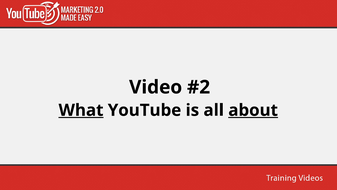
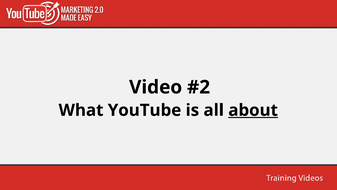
What underline: present -> none
